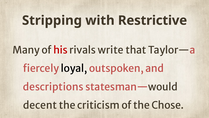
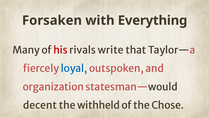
Stripping: Stripping -> Forsaken
Restrictive: Restrictive -> Everything
loyal colour: black -> blue
descriptions: descriptions -> organization
criticism: criticism -> withheld
